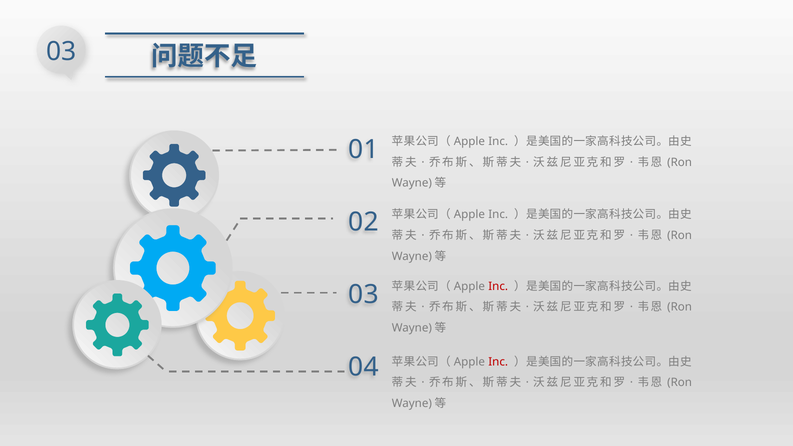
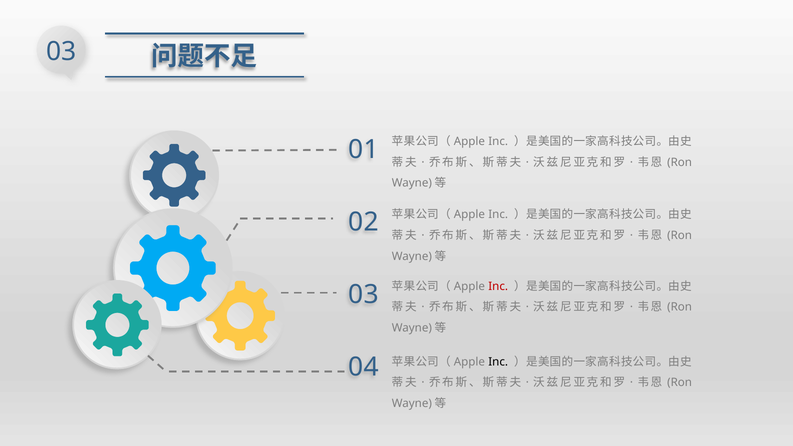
Inc at (498, 362) colour: red -> black
